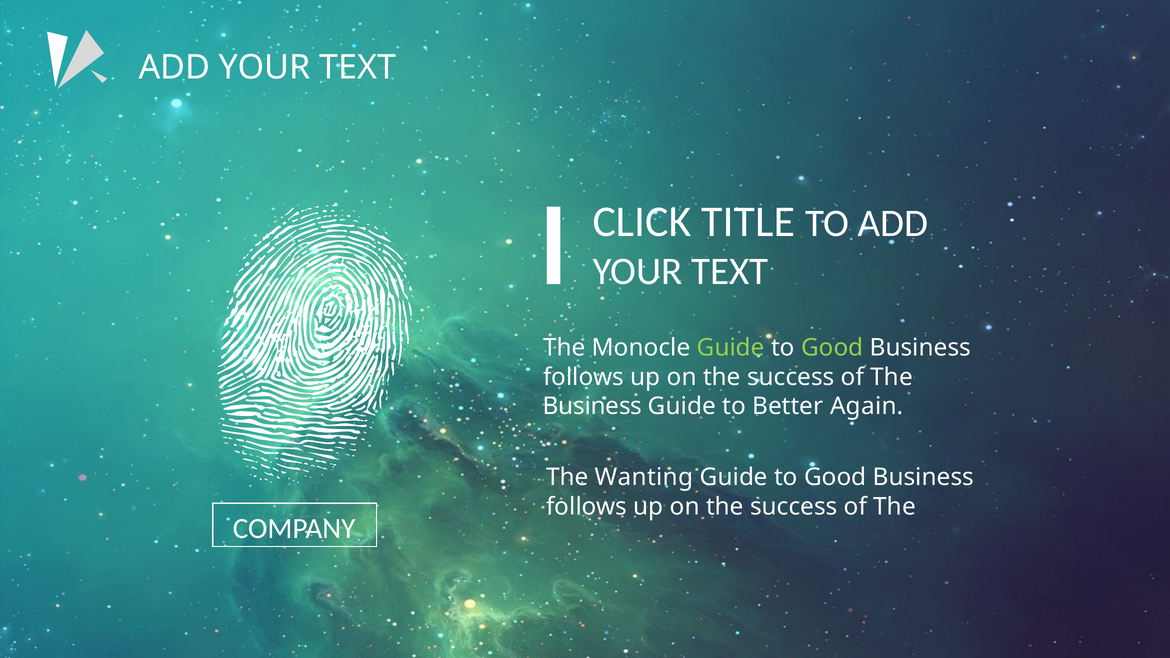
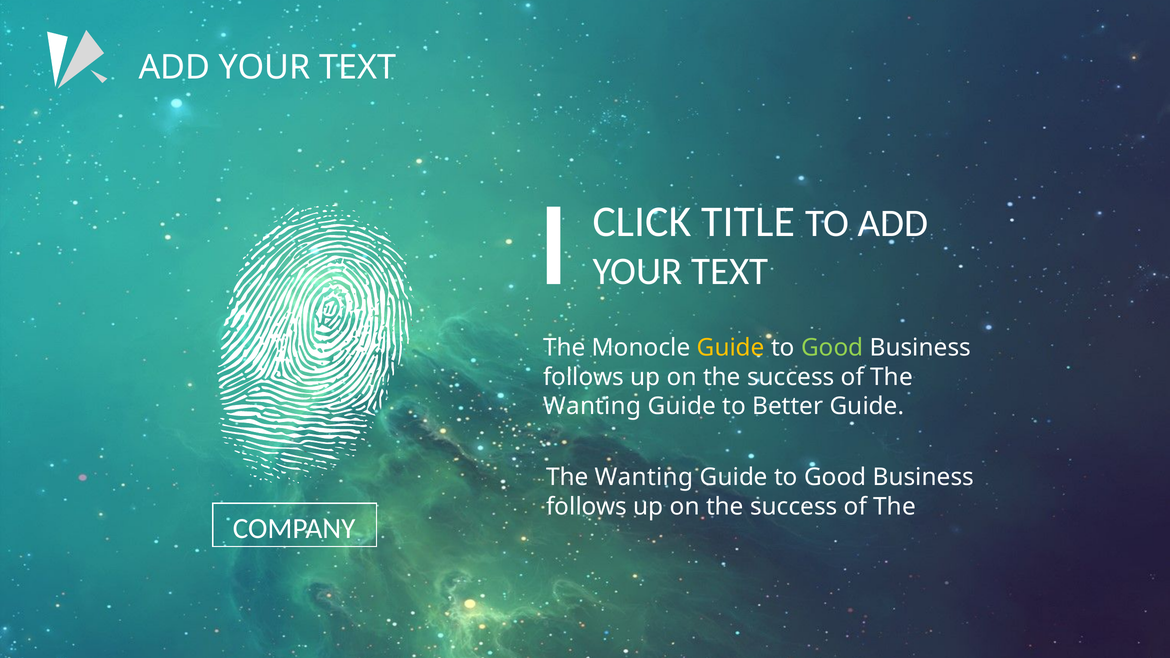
Guide at (731, 348) colour: light green -> yellow
Business at (592, 406): Business -> Wanting
Better Again: Again -> Guide
